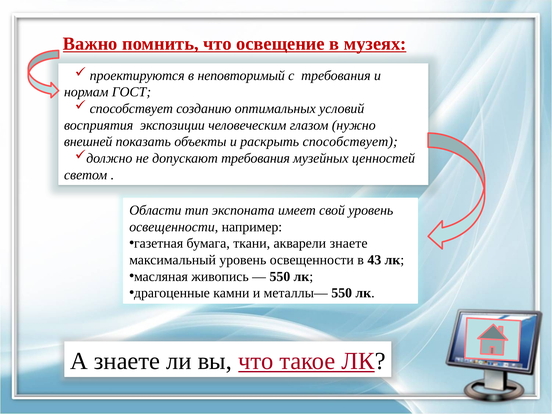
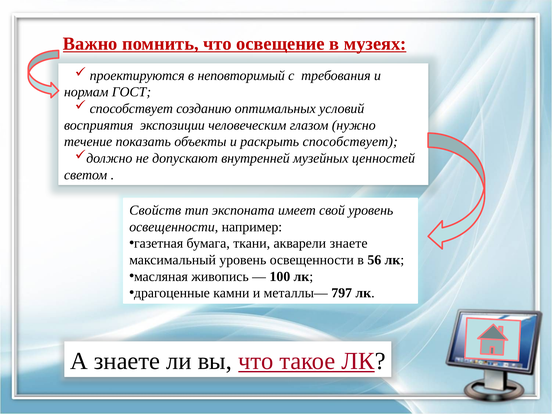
внешней: внешней -> течение
допускают требования: требования -> внутренней
Области: Области -> Свойств
43: 43 -> 56
550 at (280, 276): 550 -> 100
металлы— 550: 550 -> 797
